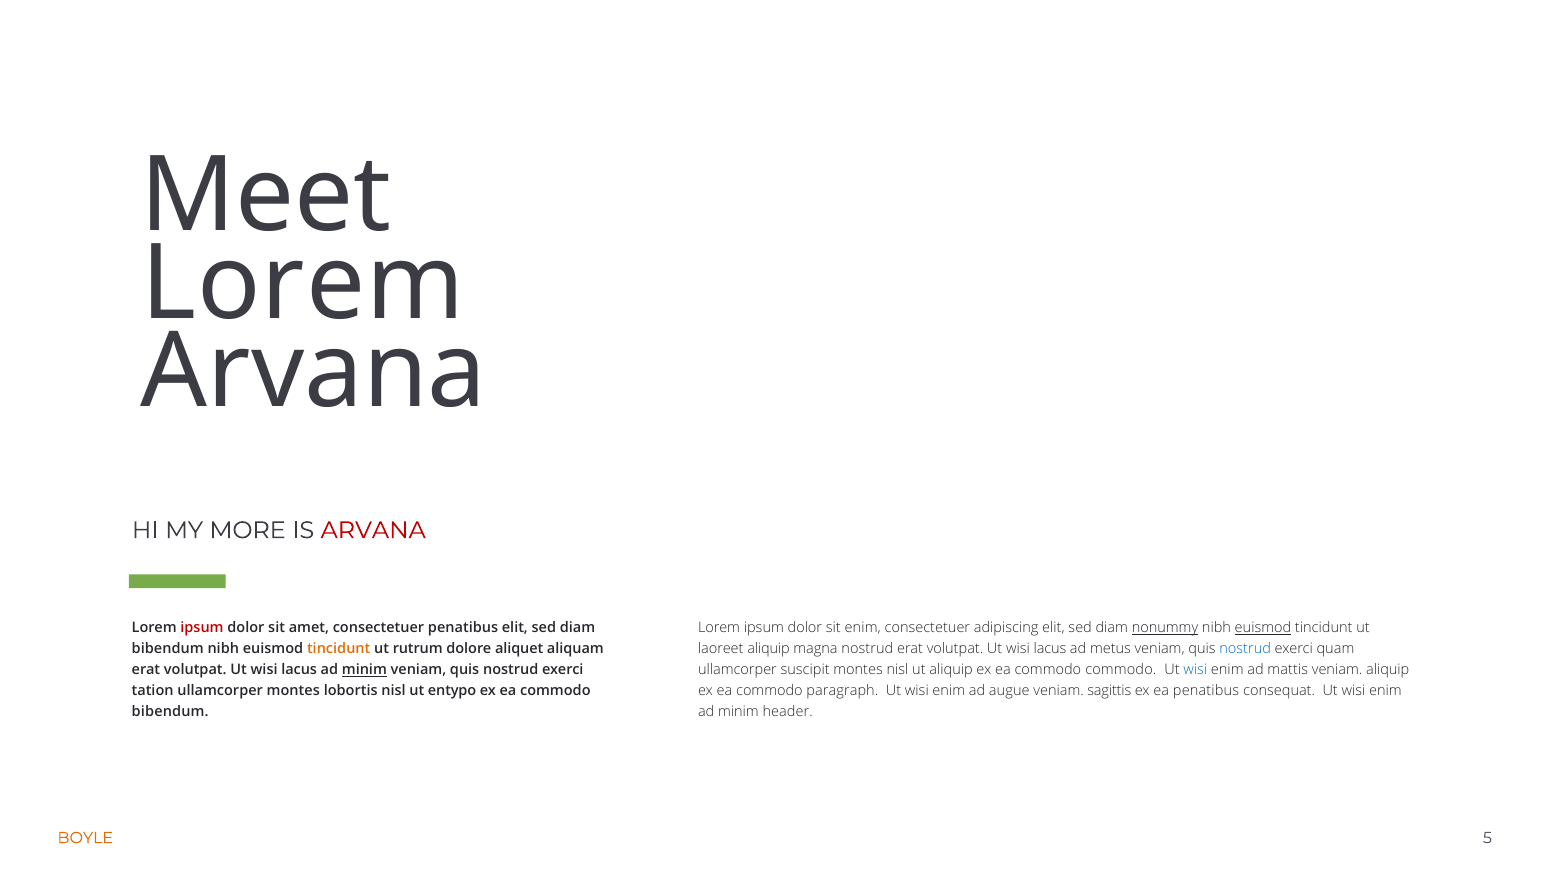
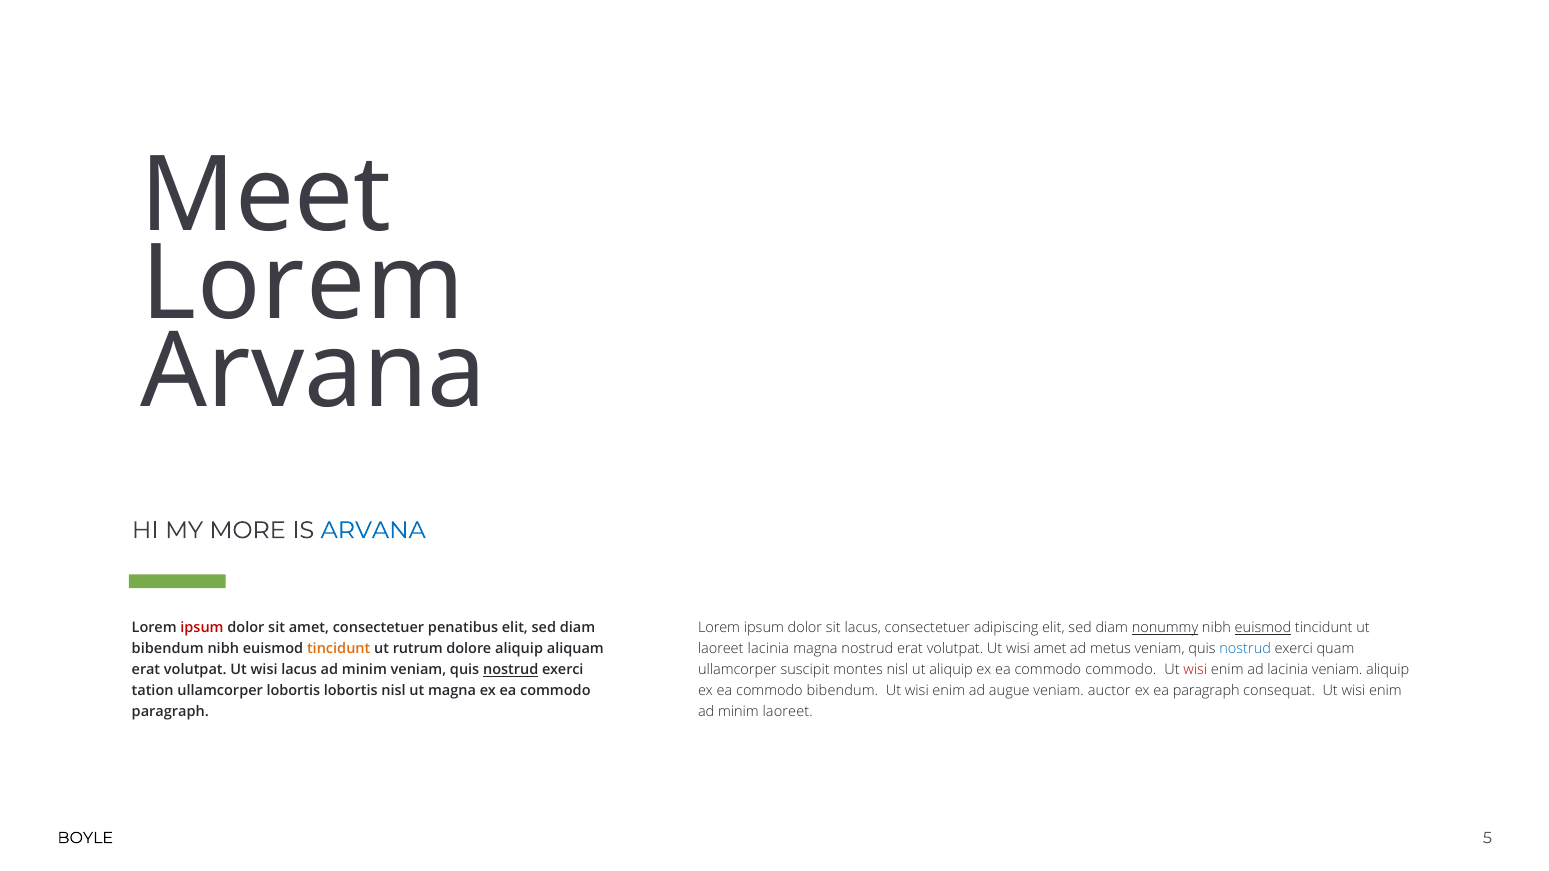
ARVANA at (373, 530) colour: red -> blue
sit enim: enim -> lacus
dolore aliquet: aliquet -> aliquip
laoreet aliquip: aliquip -> lacinia
lacus at (1050, 649): lacus -> amet
minim at (364, 670) underline: present -> none
nostrud at (511, 670) underline: none -> present
wisi at (1195, 670) colour: blue -> red
ad mattis: mattis -> lacinia
ullamcorper montes: montes -> lobortis
ut entypo: entypo -> magna
commodo paragraph: paragraph -> bibendum
sagittis: sagittis -> auctor
ea penatibus: penatibus -> paragraph
bibendum at (170, 712): bibendum -> paragraph
minim header: header -> laoreet
BOYLE colour: orange -> black
